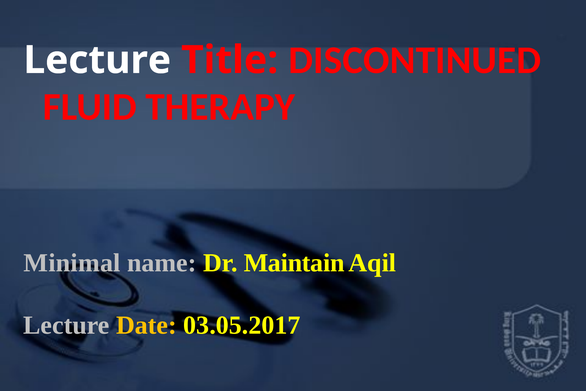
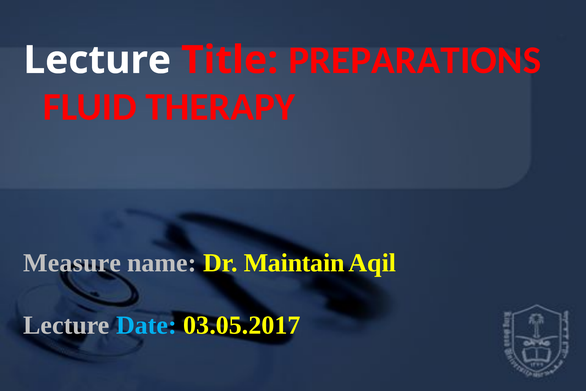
DISCONTINUED: DISCONTINUED -> PREPARATIONS
Minimal: Minimal -> Measure
Date colour: yellow -> light blue
